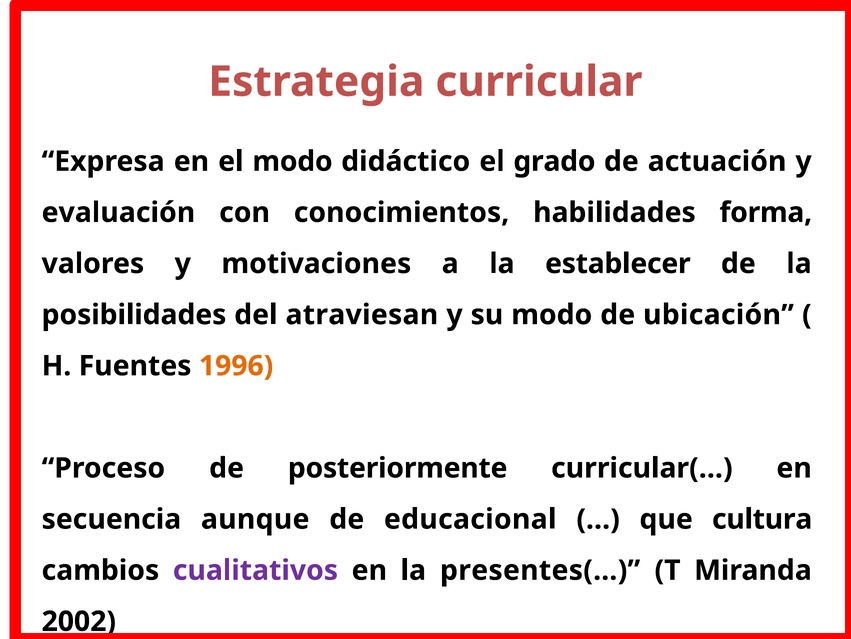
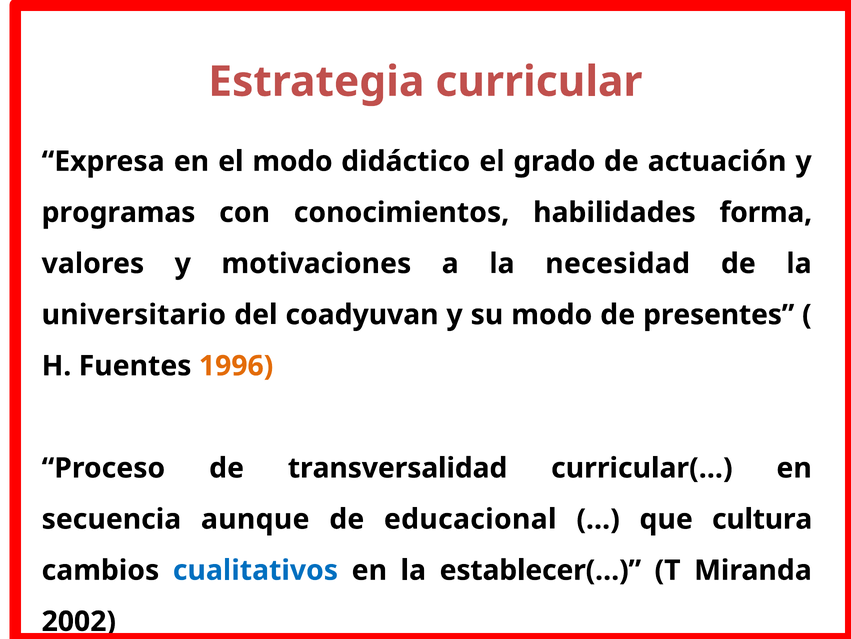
evaluación: evaluación -> programas
establecer: establecer -> necesidad
posibilidades: posibilidades -> universitario
atraviesan: atraviesan -> coadyuvan
ubicación: ubicación -> presentes
posteriormente: posteriormente -> transversalidad
cualitativos colour: purple -> blue
presentes(…: presentes(… -> establecer(…
